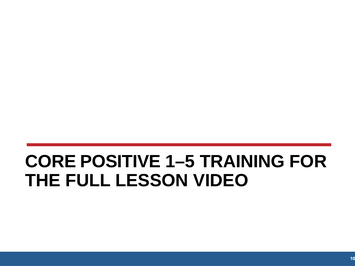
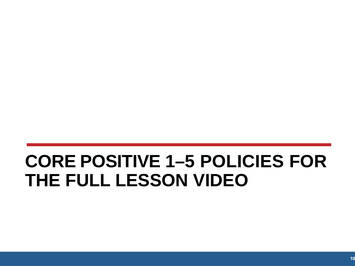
TRAINING: TRAINING -> POLICIES
